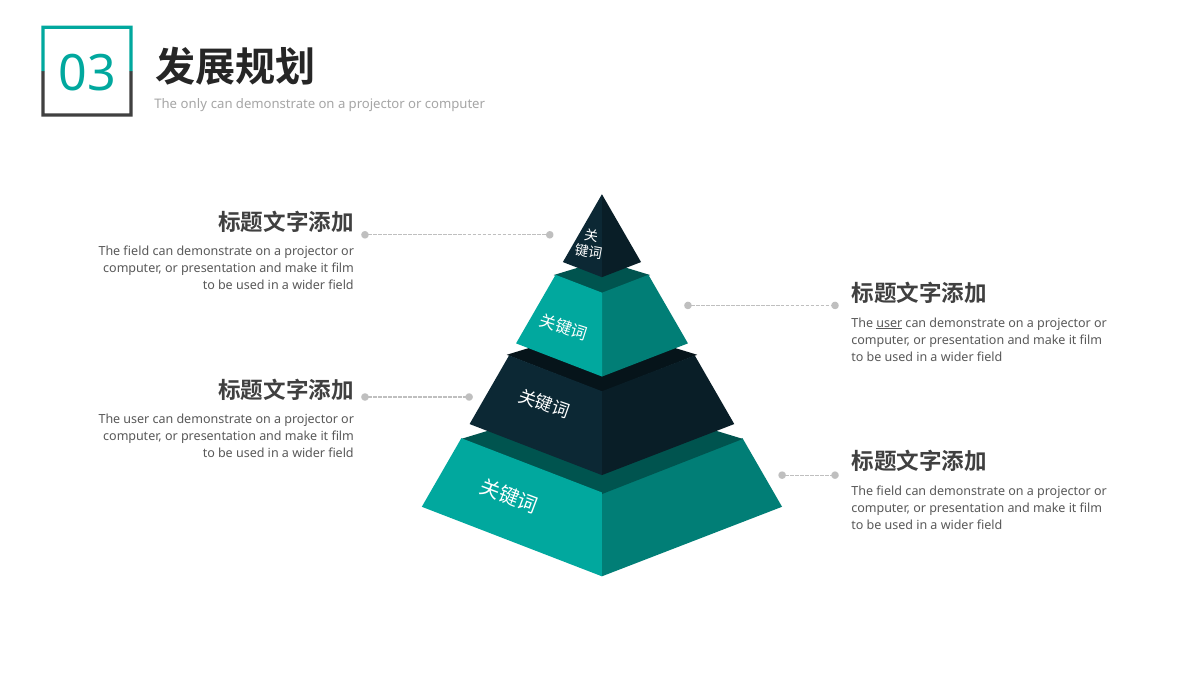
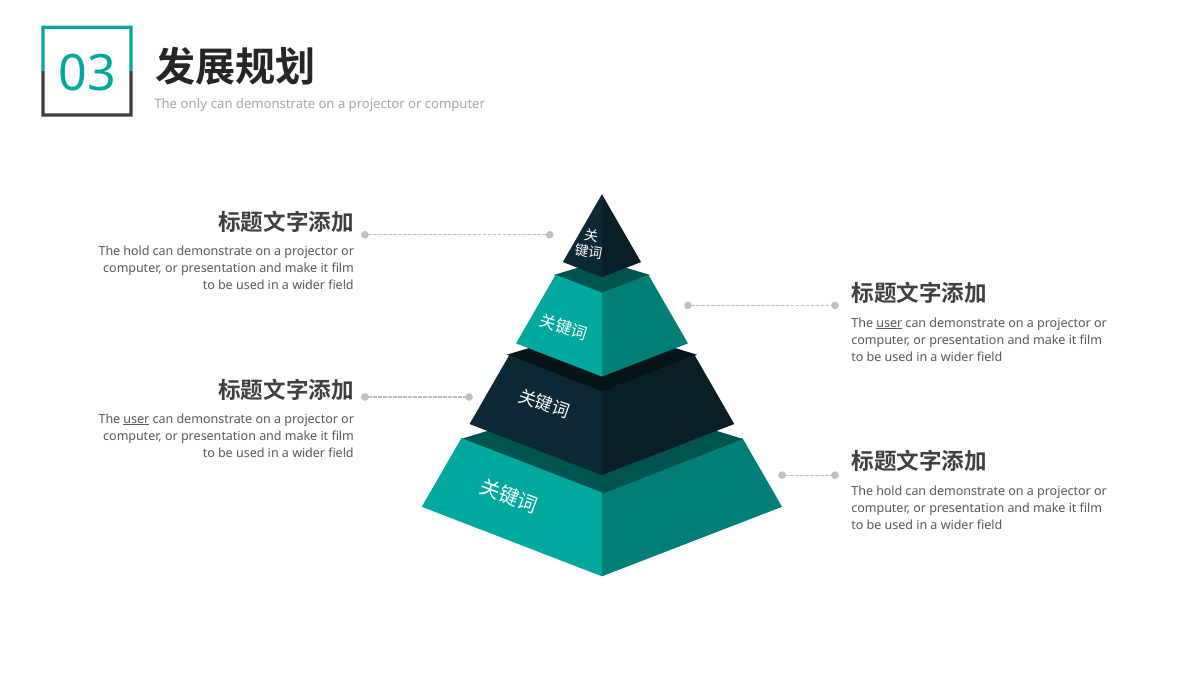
field at (136, 252): field -> hold
user at (136, 420) underline: none -> present
field at (889, 491): field -> hold
